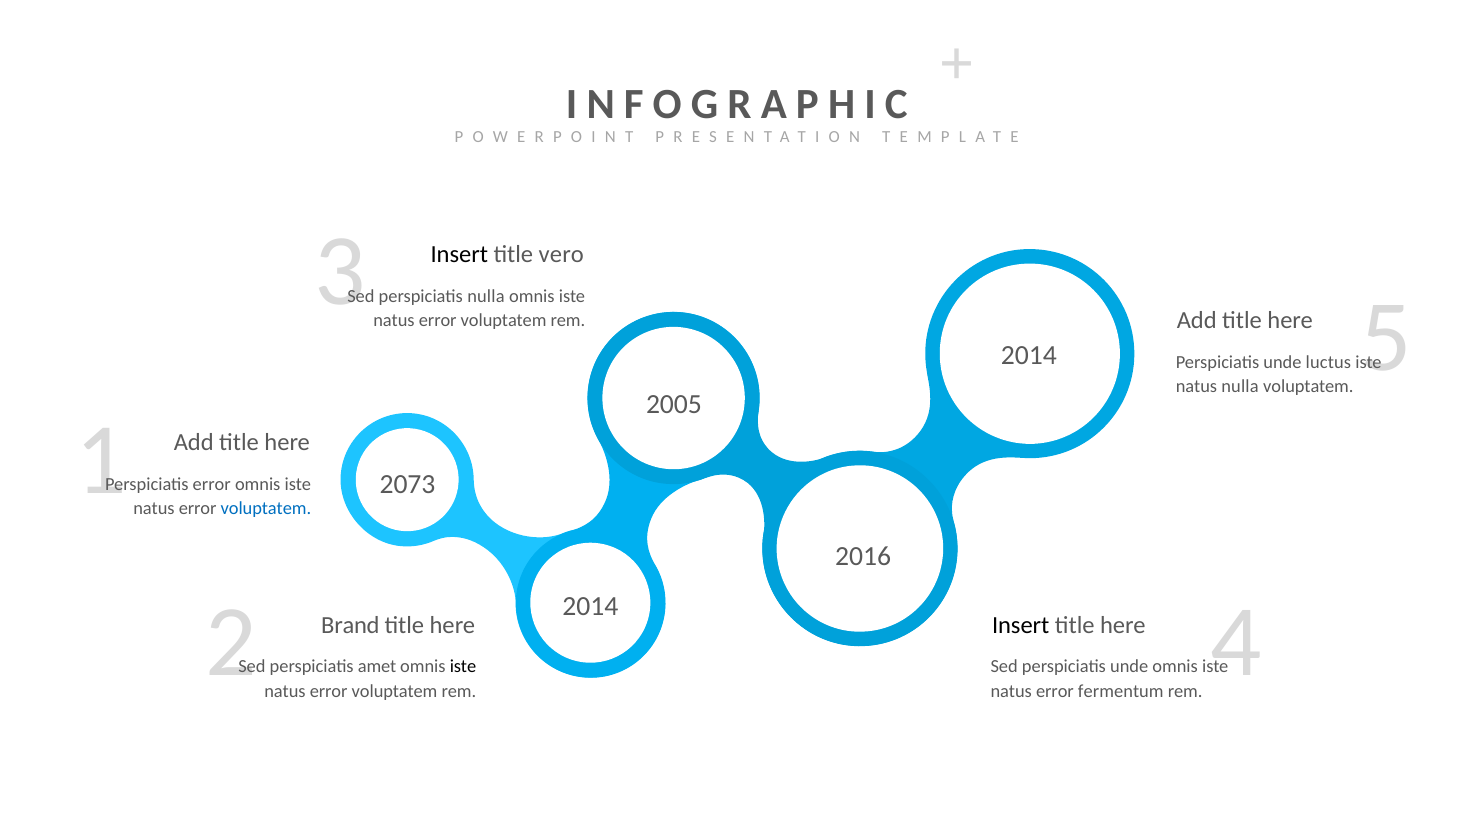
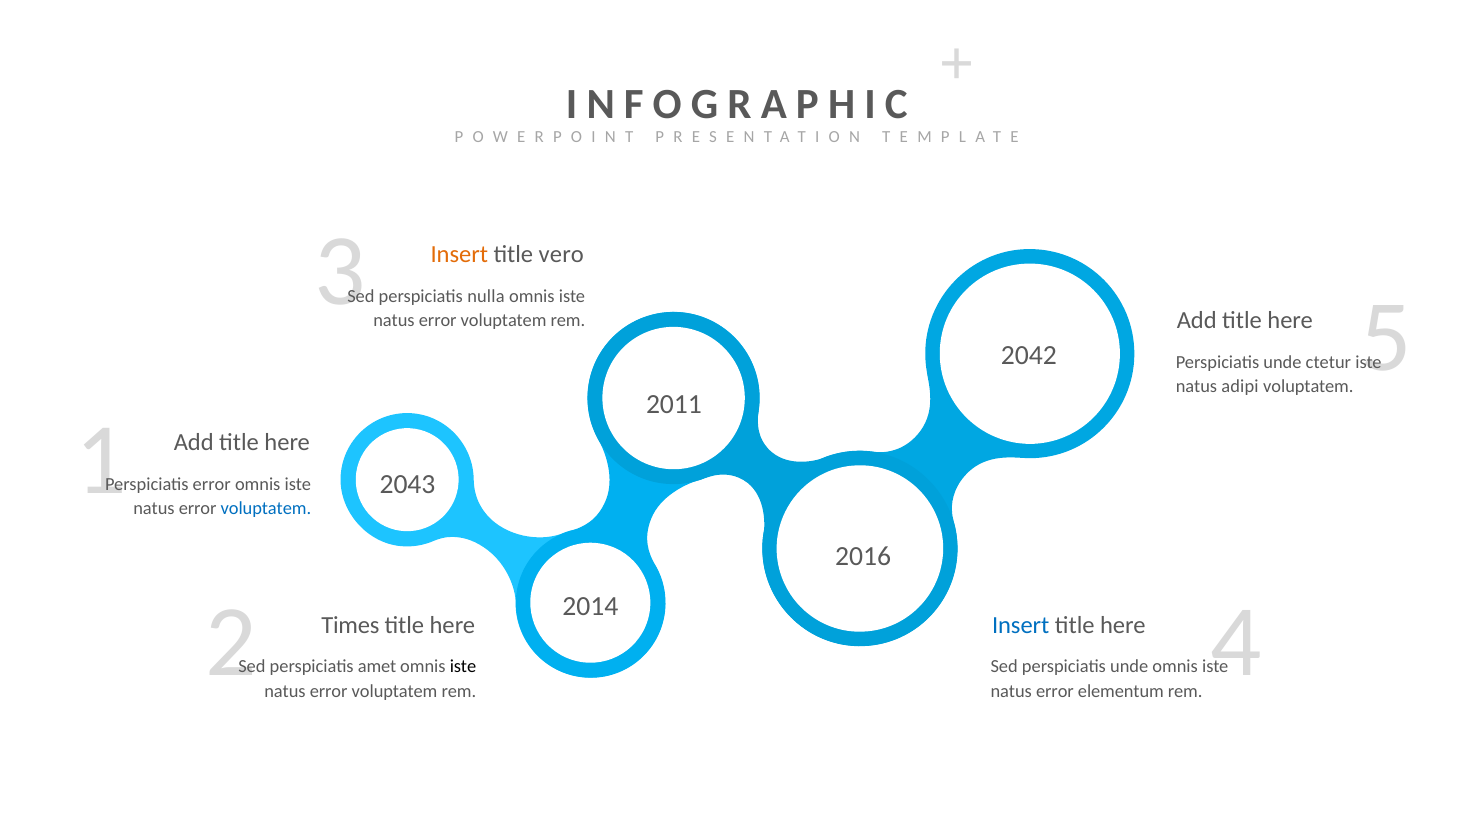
Insert at (459, 255) colour: black -> orange
2014 at (1029, 355): 2014 -> 2042
luctus: luctus -> ctetur
natus nulla: nulla -> adipi
2005: 2005 -> 2011
2073: 2073 -> 2043
Brand: Brand -> Times
Insert at (1021, 625) colour: black -> blue
fermentum: fermentum -> elementum
